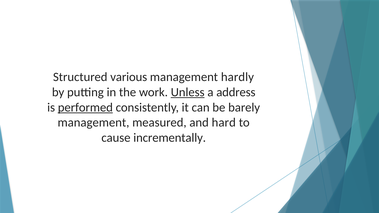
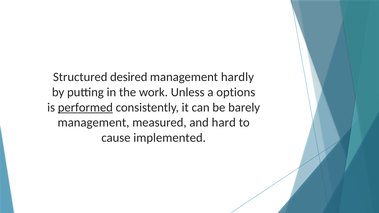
various: various -> desired
Unless underline: present -> none
address: address -> options
incrementally: incrementally -> implemented
